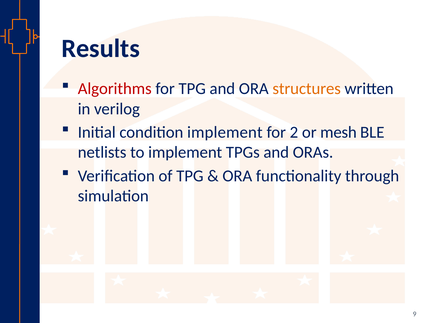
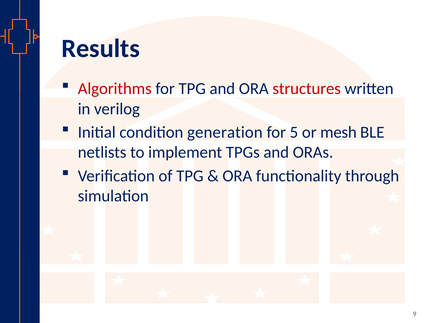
structures colour: orange -> red
condition implement: implement -> generation
2: 2 -> 5
